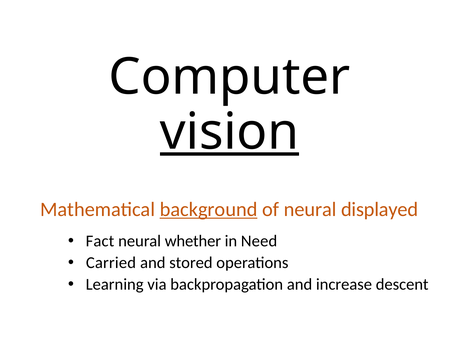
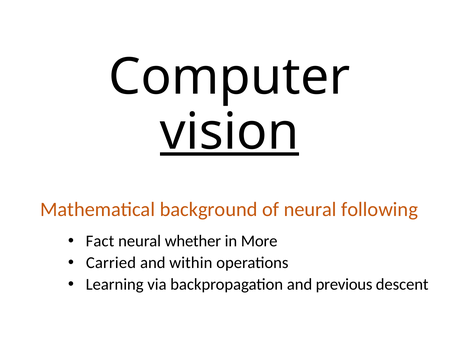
background underline: present -> none
displayed: displayed -> following
Need: Need -> More
stored: stored -> within
increase: increase -> previous
